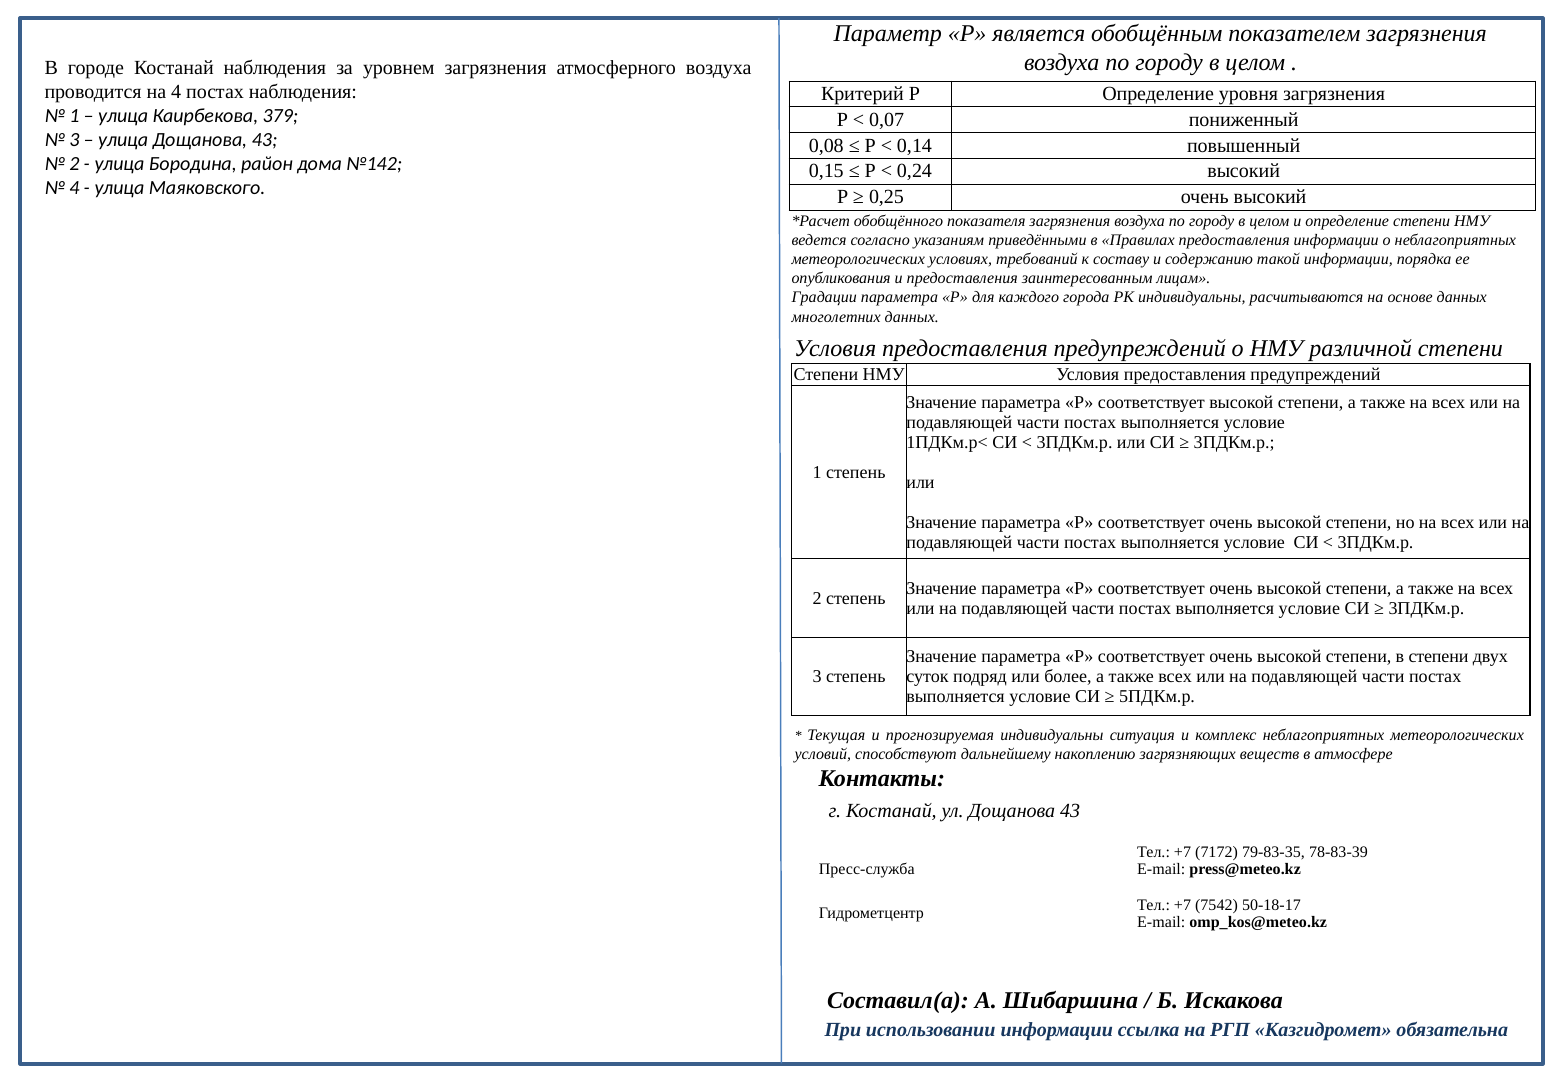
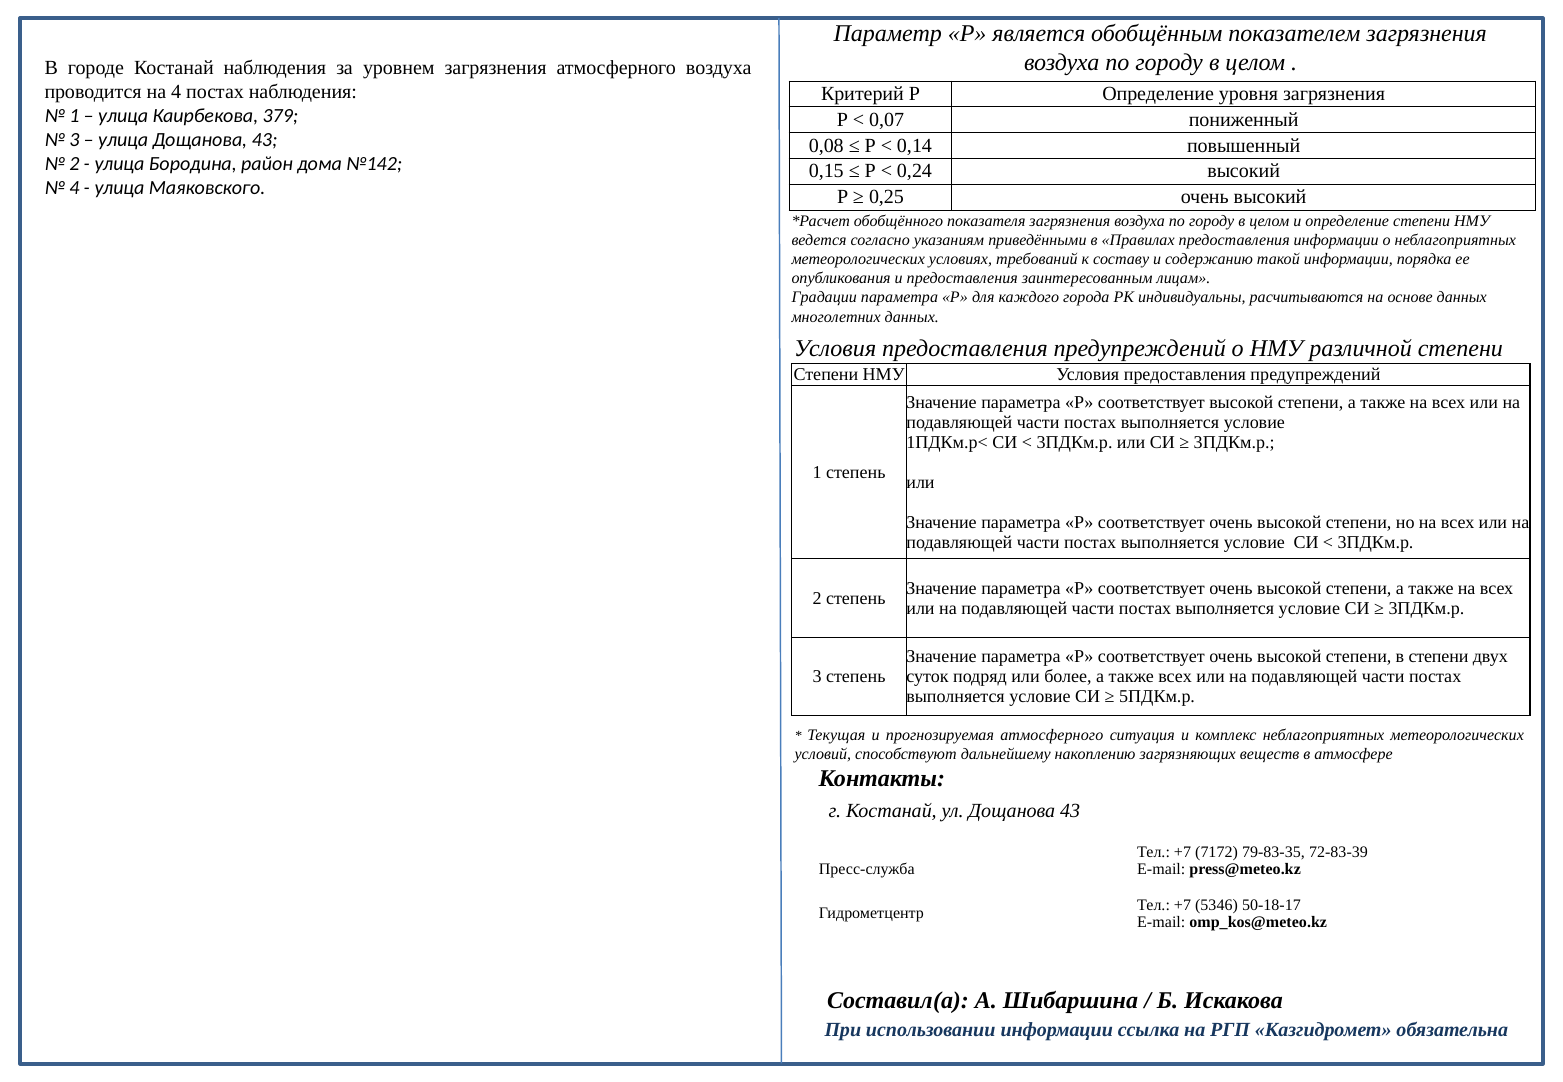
прогнозируемая индивидуальны: индивидуальны -> атмосферного
78-83-39: 78-83-39 -> 72-83-39
7542: 7542 -> 5346
